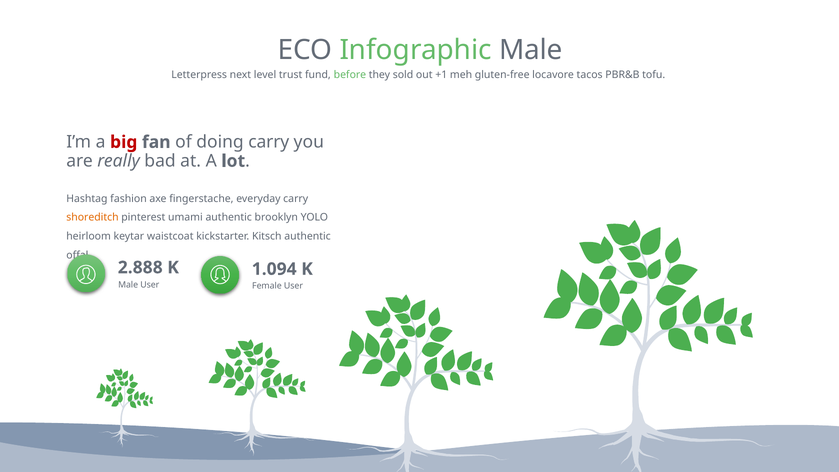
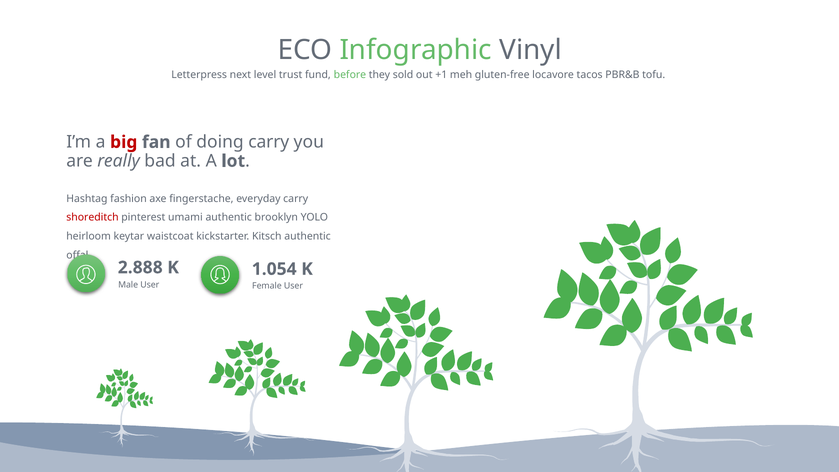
Infographic Male: Male -> Vinyl
shoreditch colour: orange -> red
1.094: 1.094 -> 1.054
